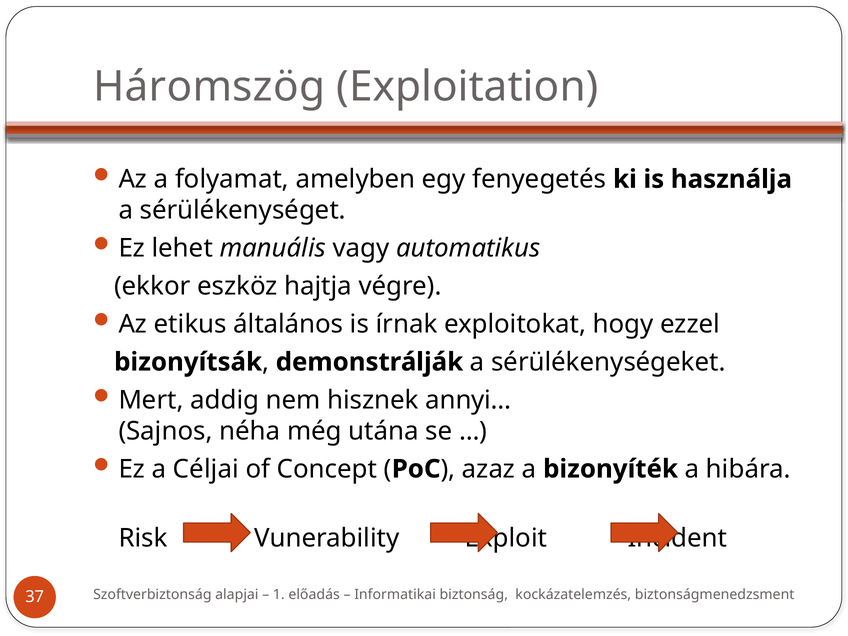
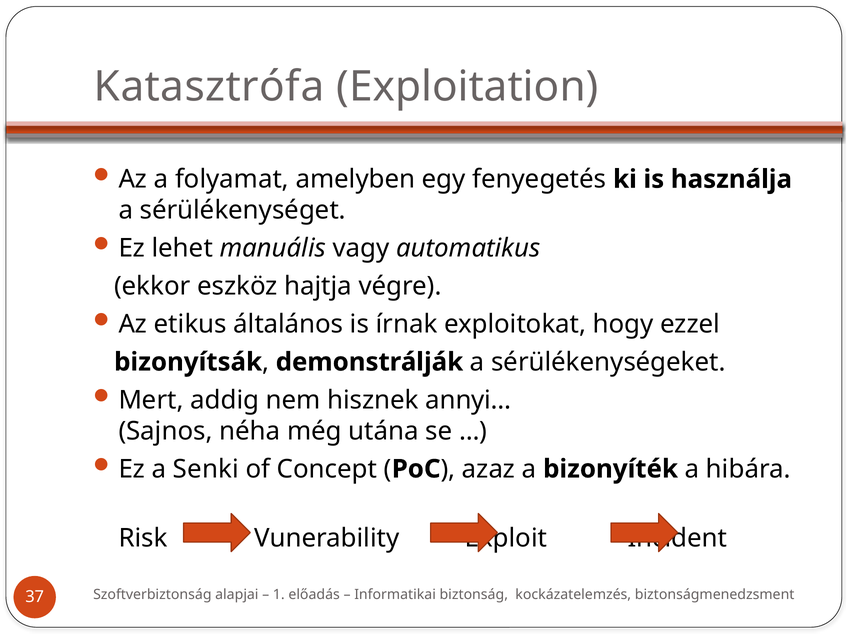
Háromszög: Háromszög -> Katasztrófa
Céljai: Céljai -> Senki
